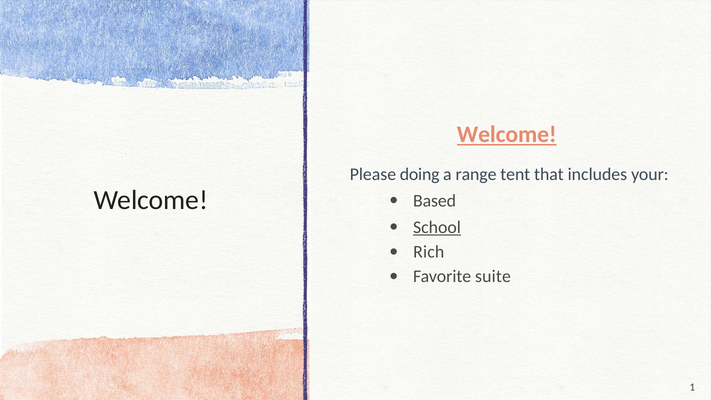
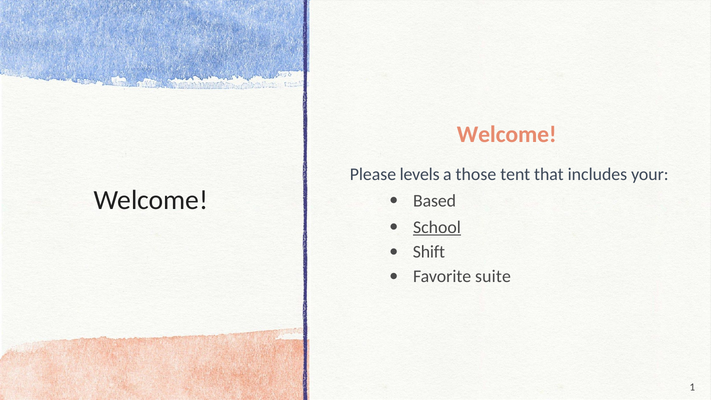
Welcome at (507, 135) underline: present -> none
doing: doing -> levels
range: range -> those
Rich: Rich -> Shift
